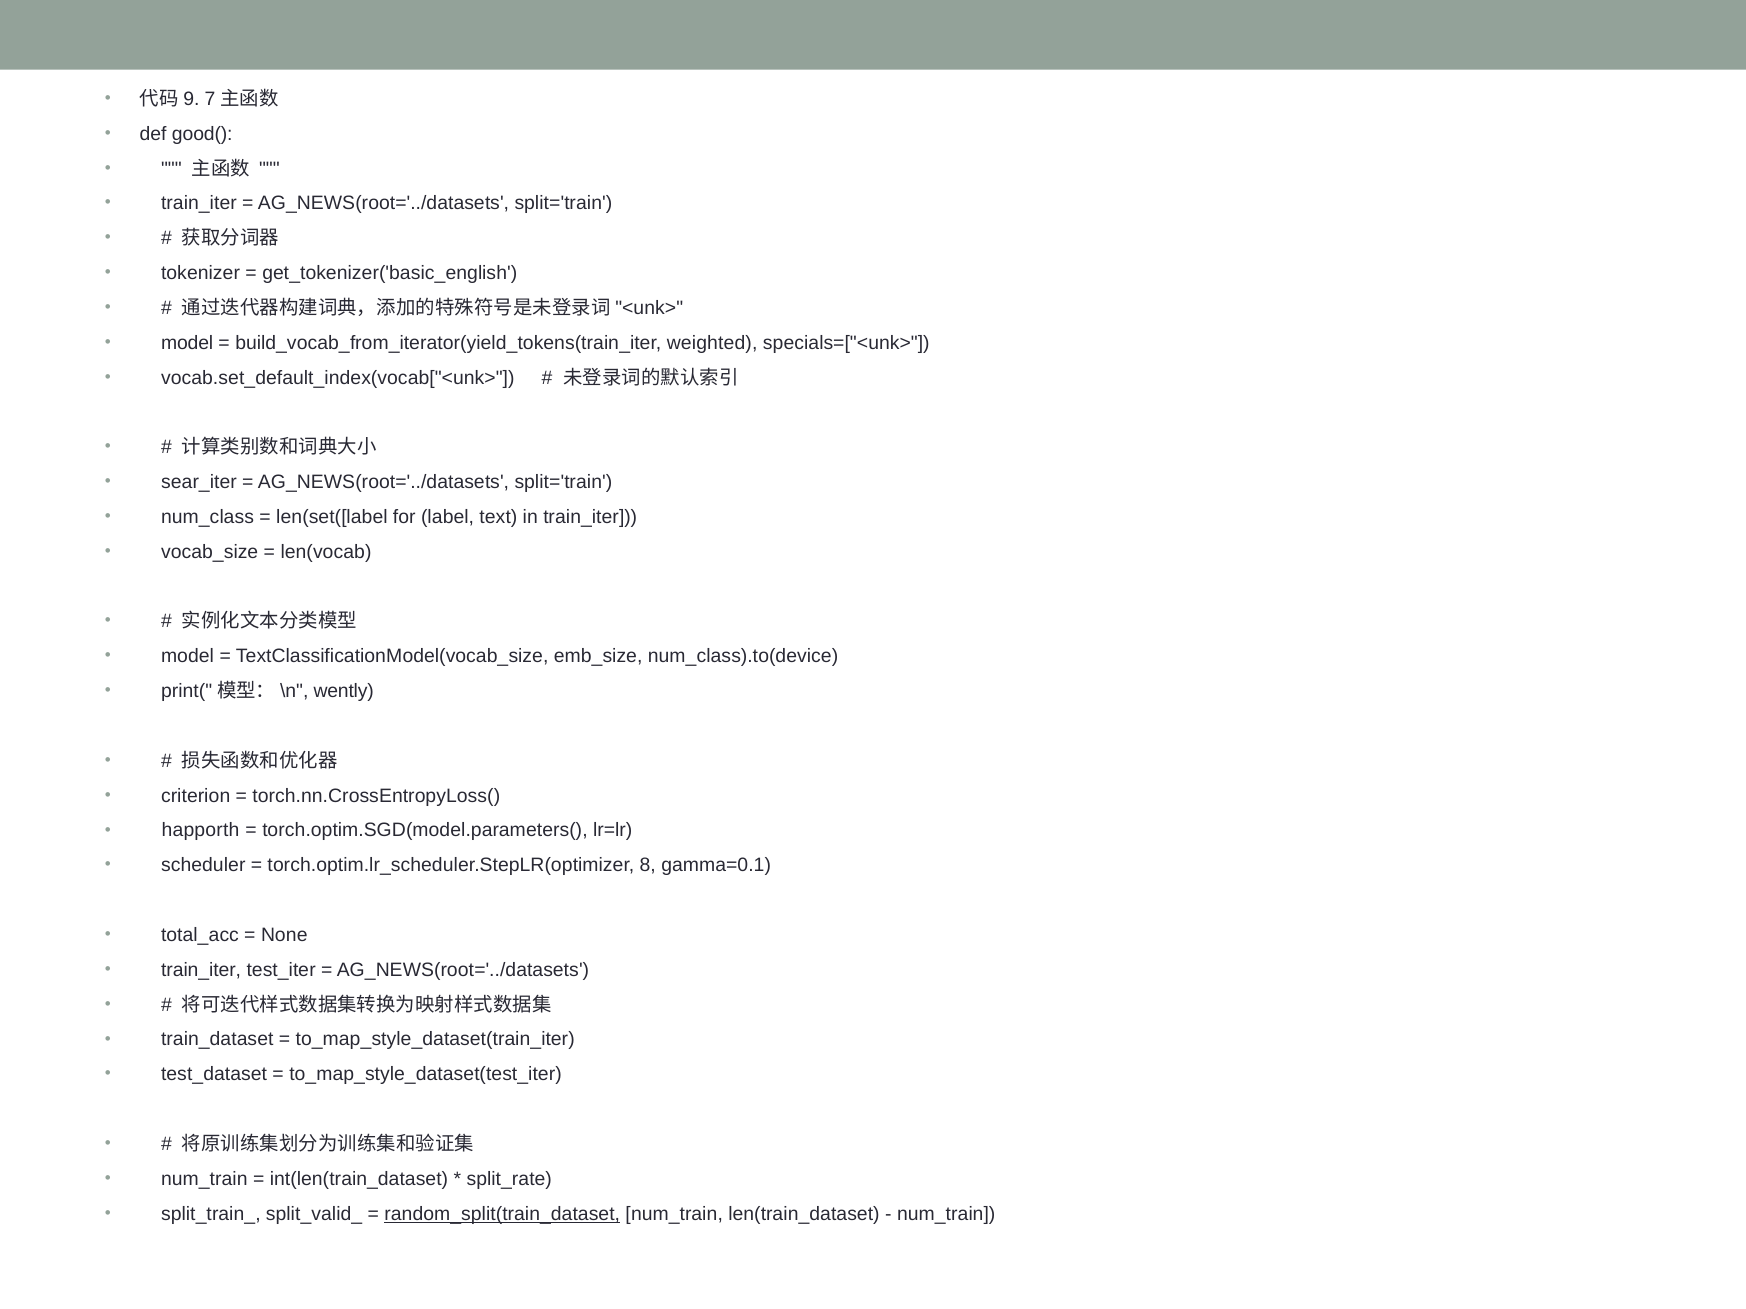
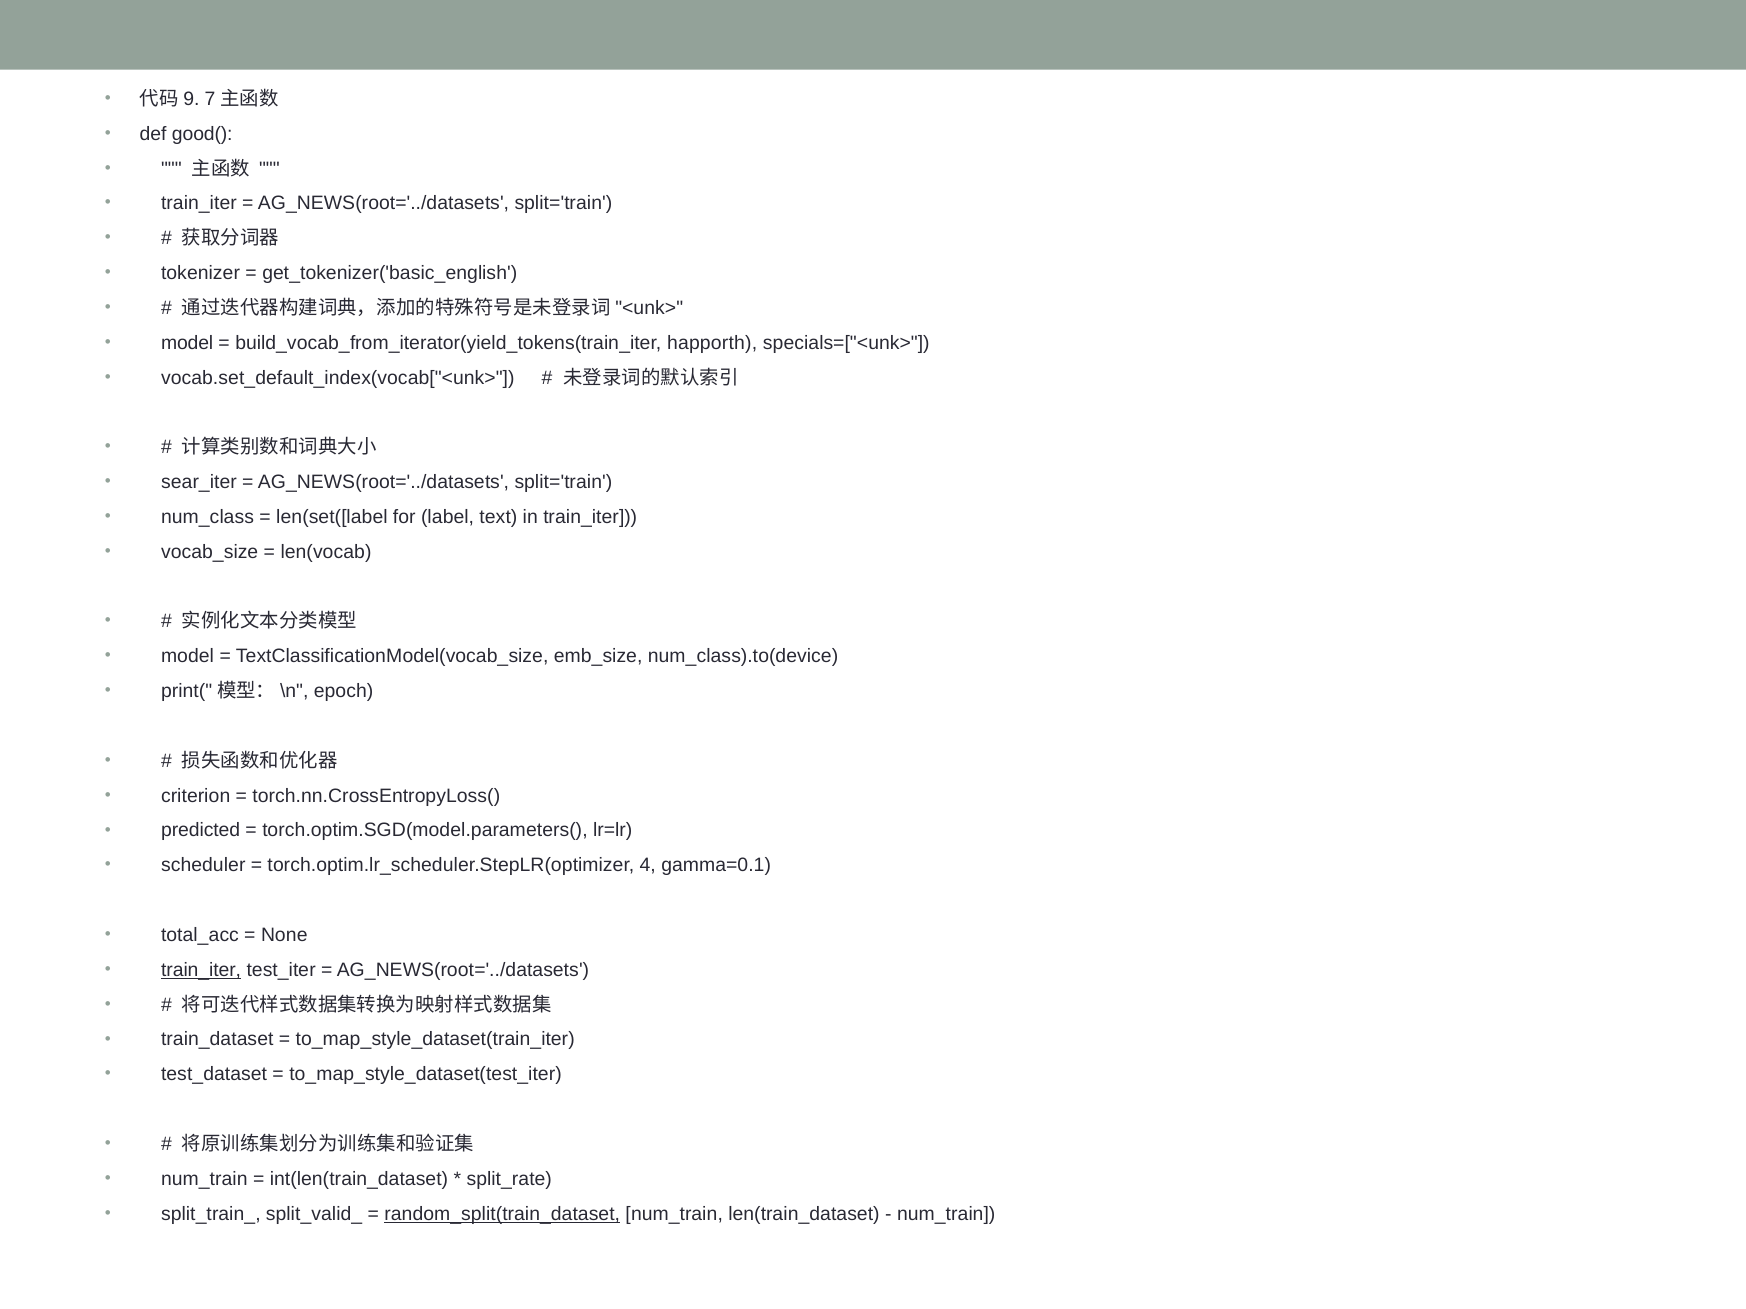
weighted: weighted -> happorth
wently: wently -> epoch
happorth: happorth -> predicted
8: 8 -> 4
train_iter at (201, 970) underline: none -> present
